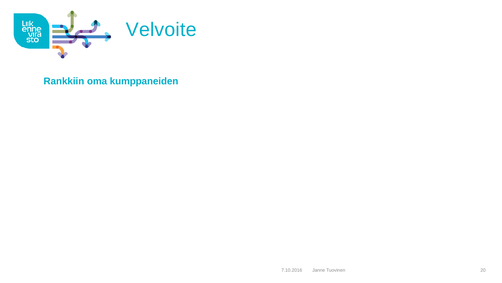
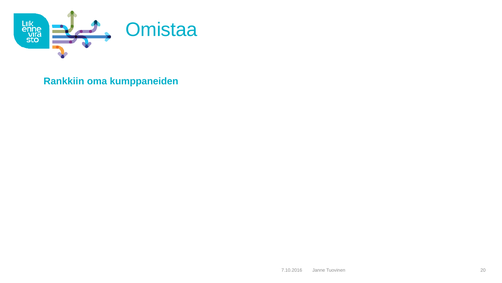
Velvoite: Velvoite -> Omistaa
